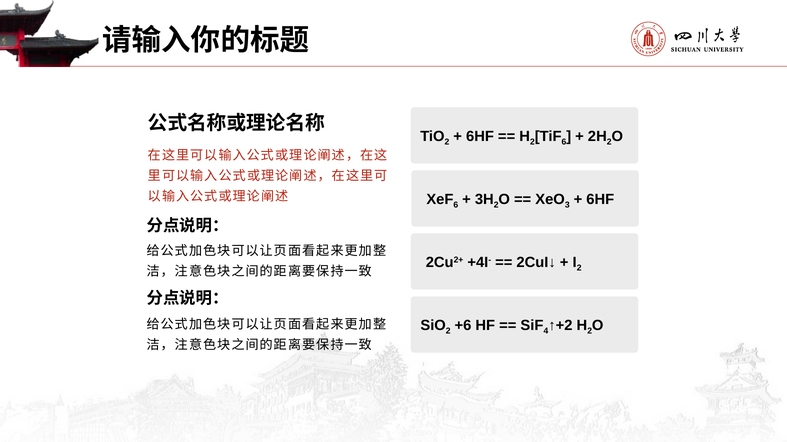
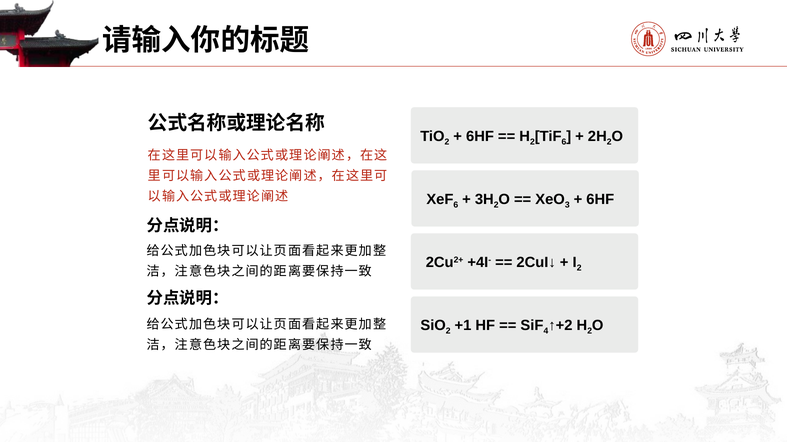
+6: +6 -> +1
